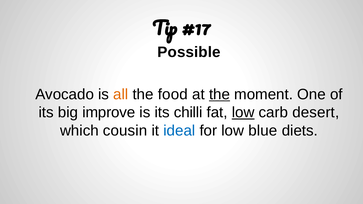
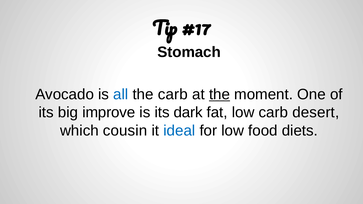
Possible: Possible -> Stomach
all colour: orange -> blue
the food: food -> carb
chilli: chilli -> dark
low at (243, 113) underline: present -> none
blue: blue -> food
